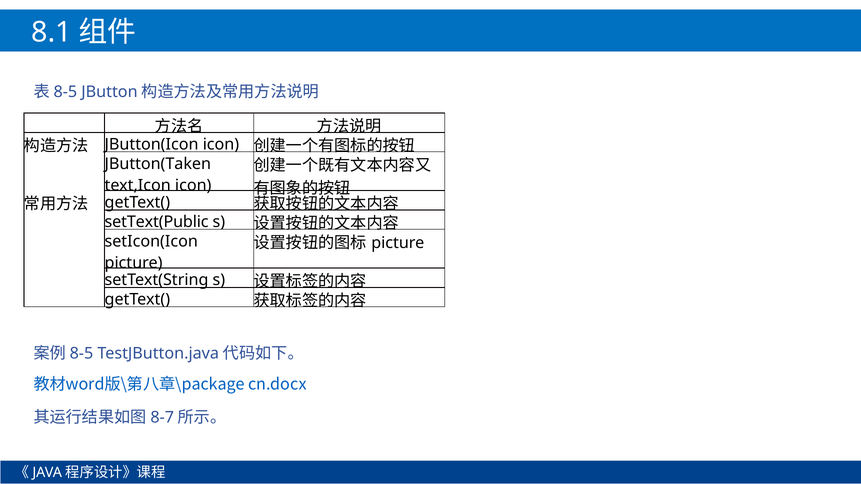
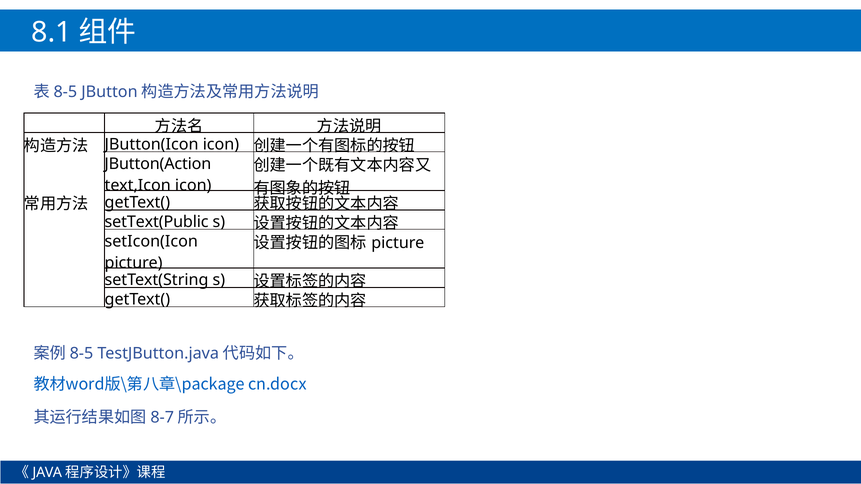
JButton(Taken: JButton(Taken -> JButton(Action
